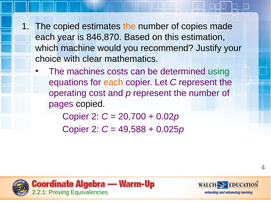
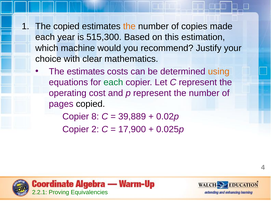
846,870: 846,870 -> 515,300
The machines: machines -> estimates
using colour: green -> orange
each at (113, 82) colour: orange -> green
2 at (95, 117): 2 -> 8
20,700: 20,700 -> 39,889
49,588: 49,588 -> 17,900
